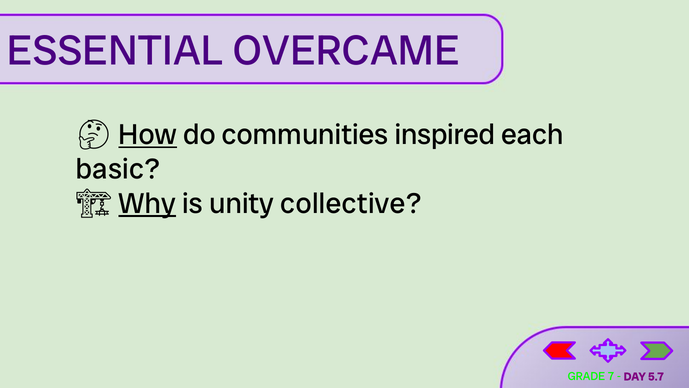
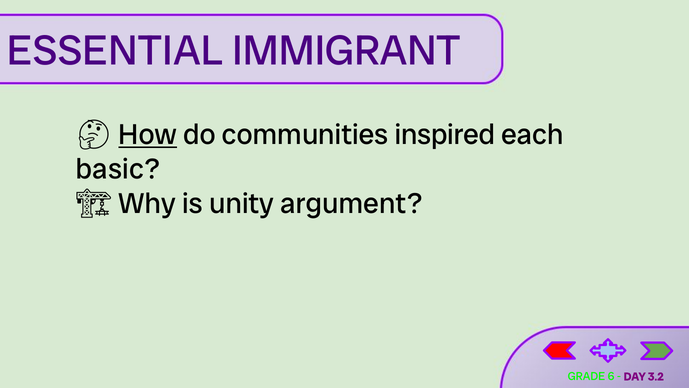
OVERCAME: OVERCAME -> IMMIGRANT
Why underline: present -> none
collective: collective -> argument
7: 7 -> 6
5.7: 5.7 -> 3.2
